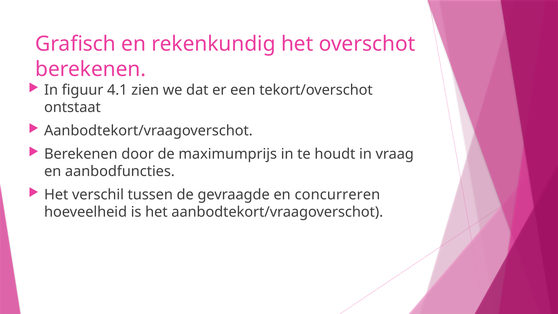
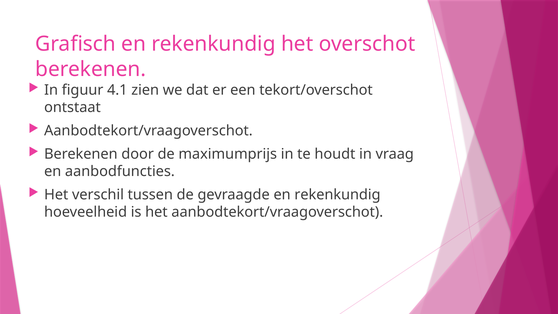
gevraagde en concurreren: concurreren -> rekenkundig
